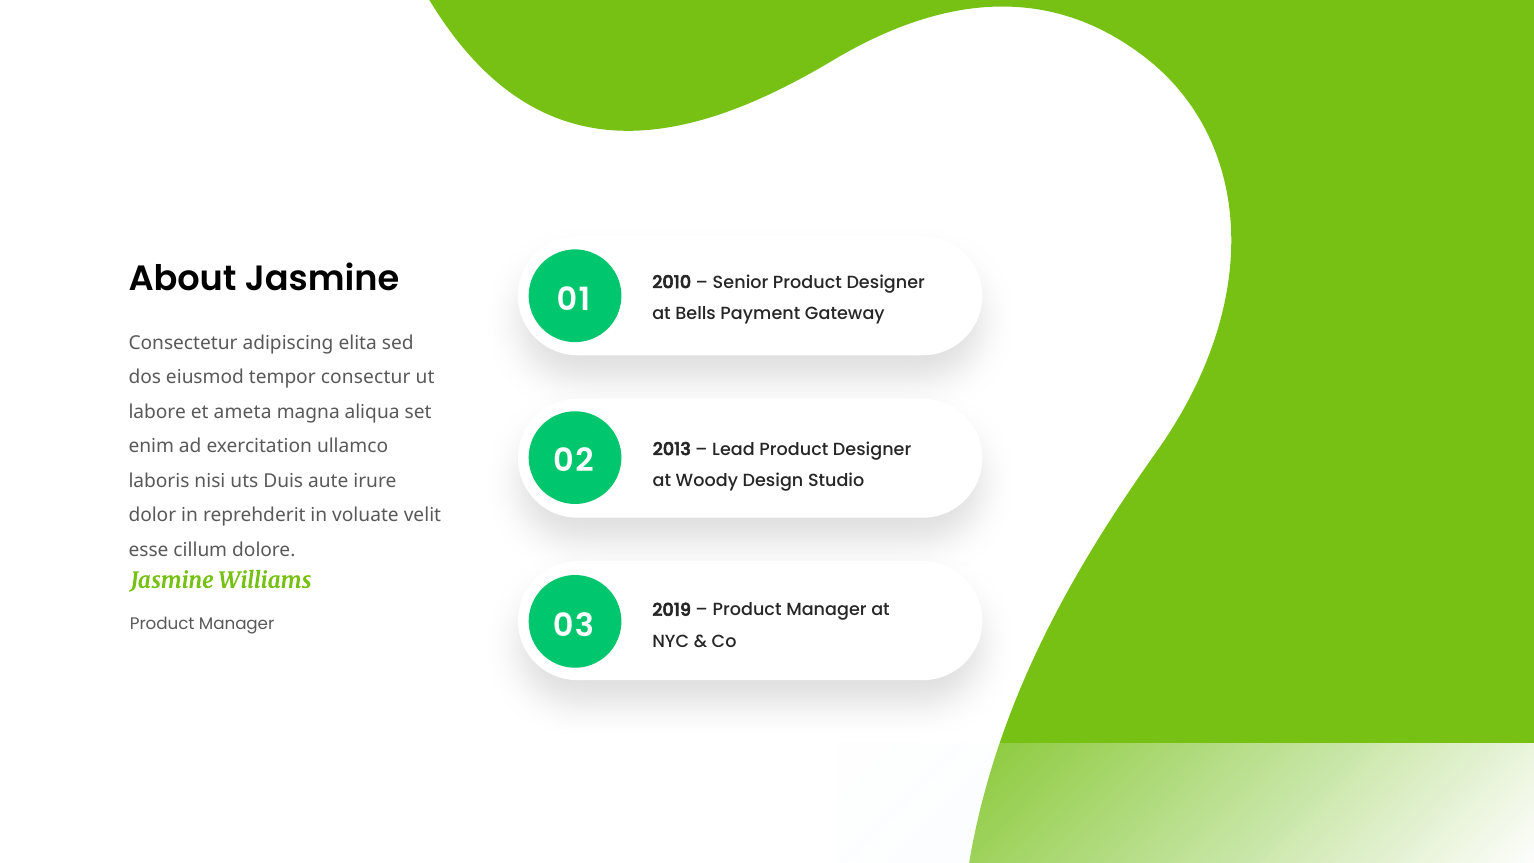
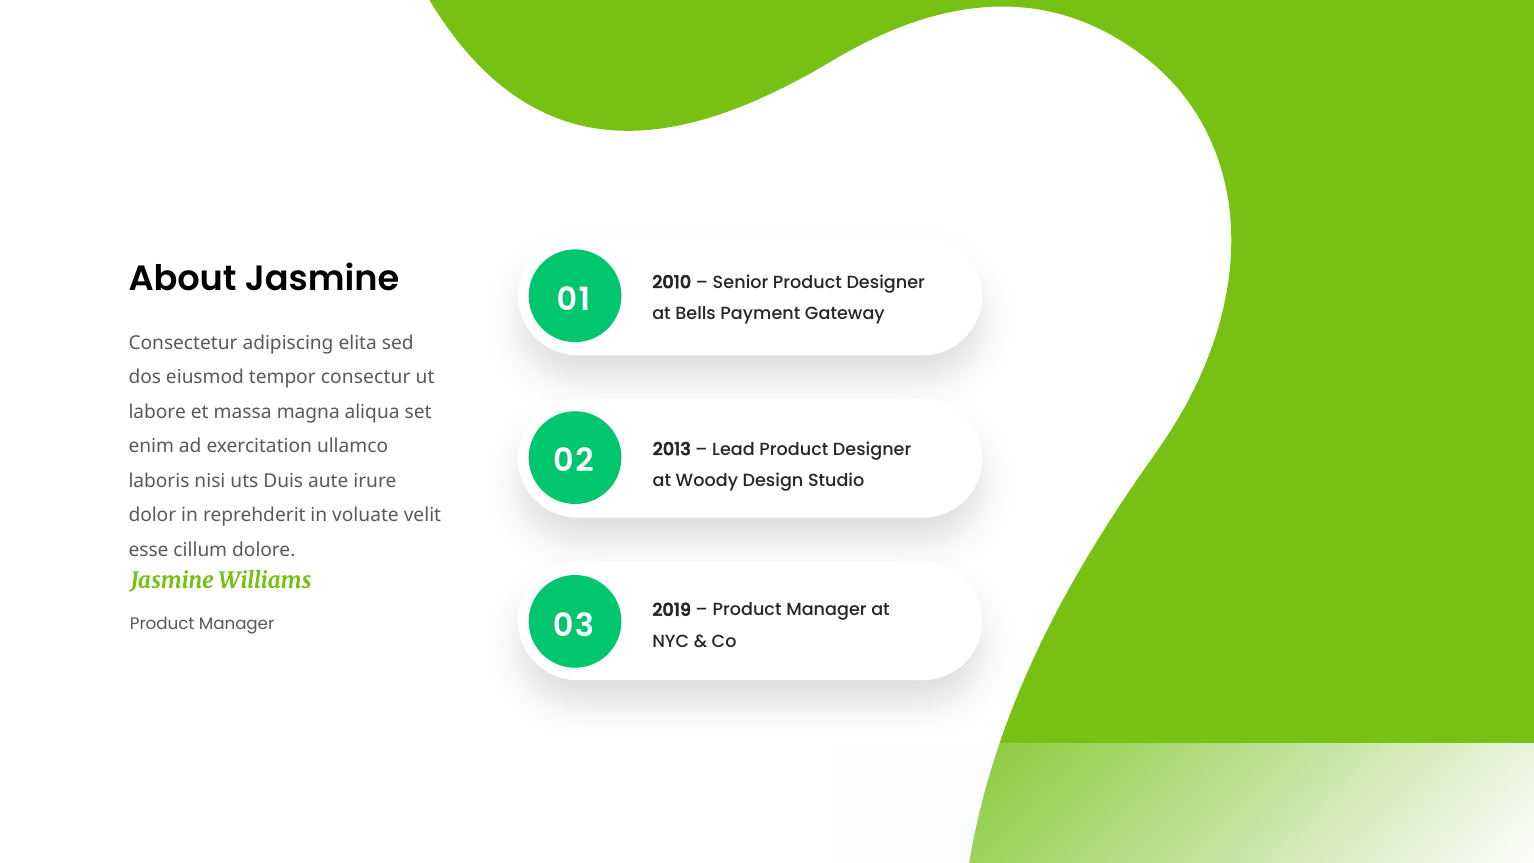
ameta: ameta -> massa
